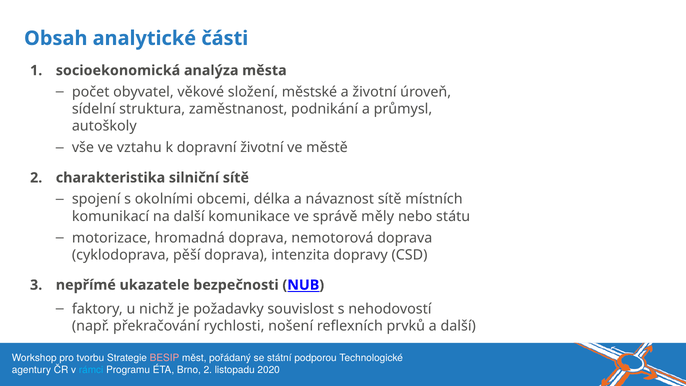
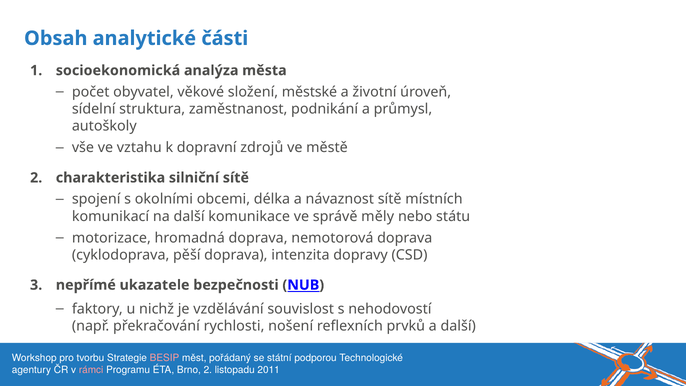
dopravní životní: životní -> zdrojů
požadavky: požadavky -> vzdělávání
rámci colour: light blue -> pink
2020: 2020 -> 2011
